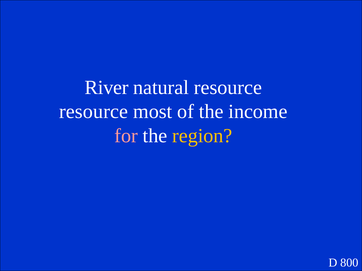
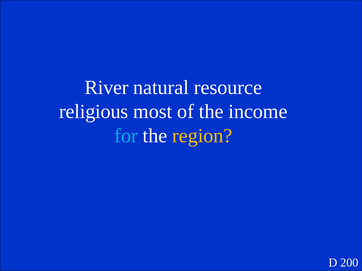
resource at (94, 112): resource -> religious
for colour: pink -> light blue
800: 800 -> 200
